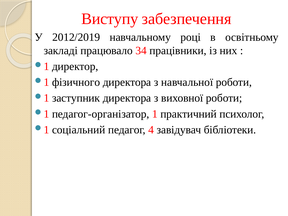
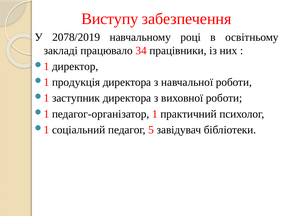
2012/2019: 2012/2019 -> 2078/2019
фізичного: фізичного -> продукція
4: 4 -> 5
